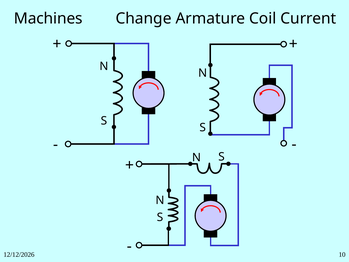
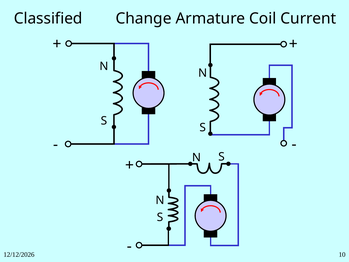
Machines: Machines -> Classified
